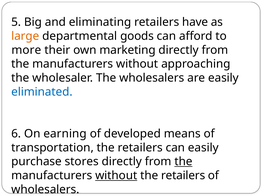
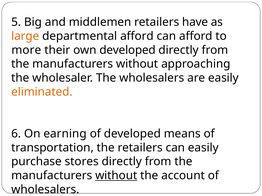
eliminating: eliminating -> middlemen
departmental goods: goods -> afford
own marketing: marketing -> developed
eliminated colour: blue -> orange
the at (183, 162) underline: present -> none
retailers at (183, 176): retailers -> account
